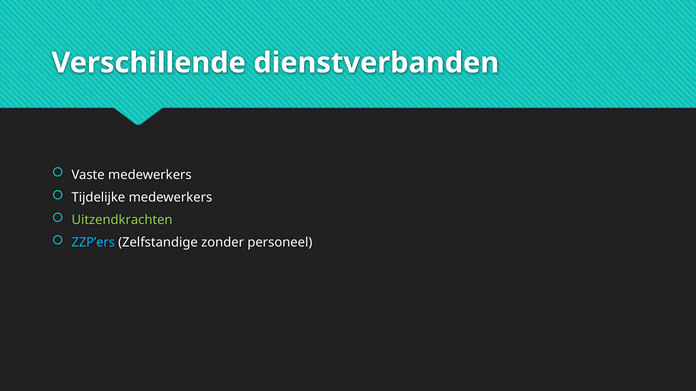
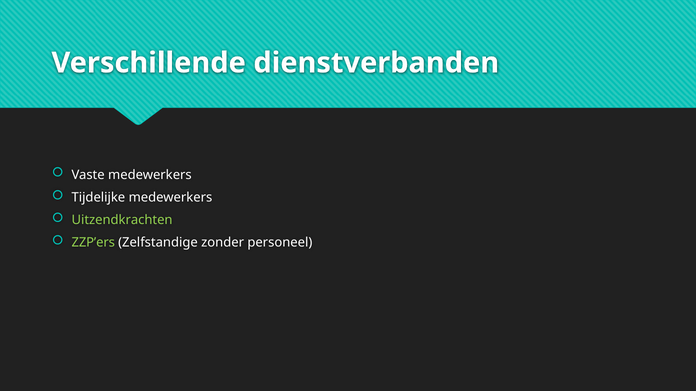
ZZP’ers colour: light blue -> light green
